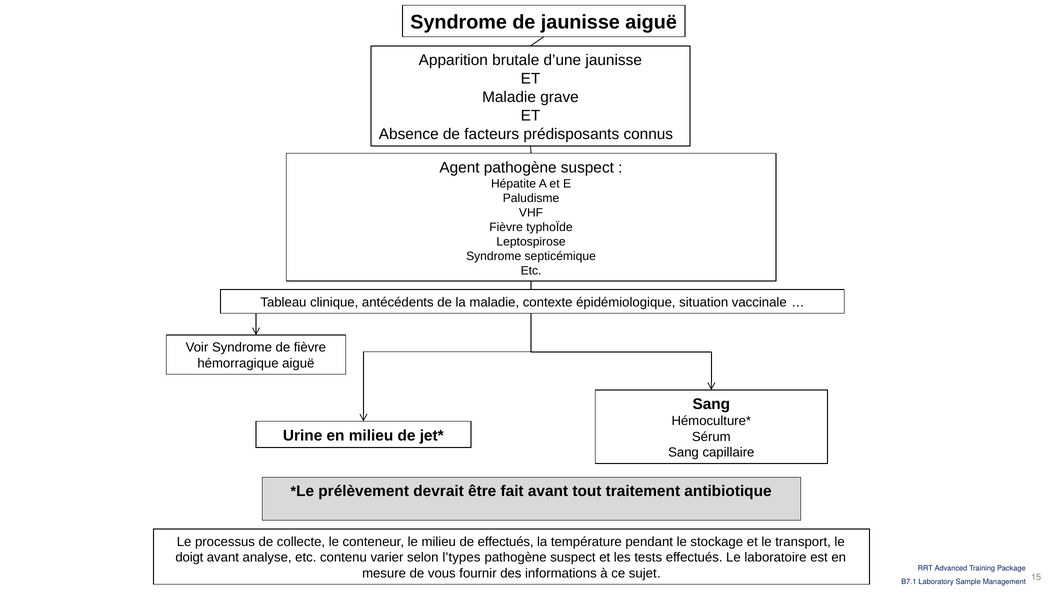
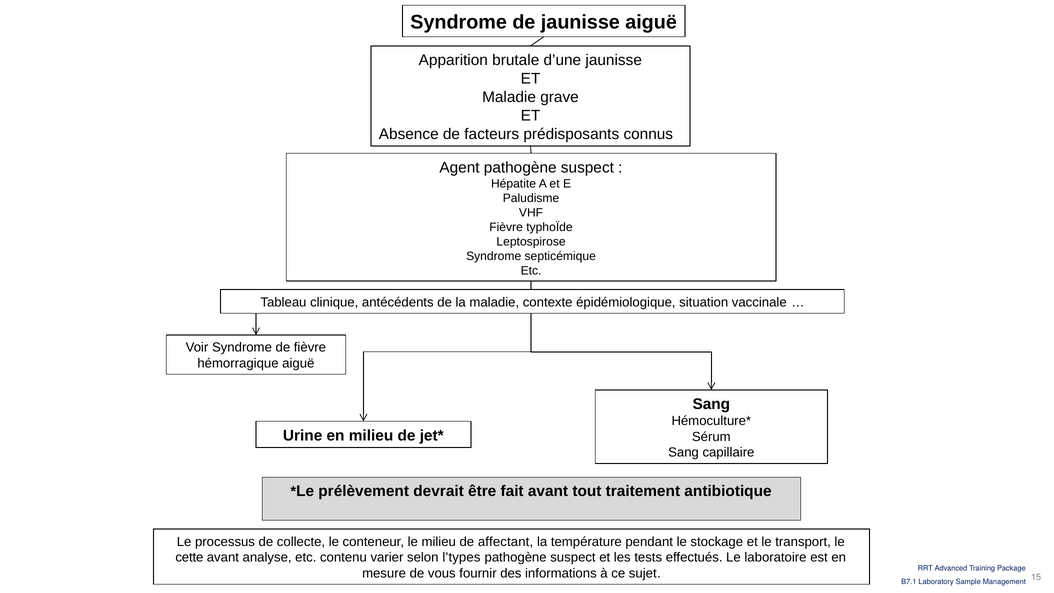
de effectués: effectués -> affectant
doigt: doigt -> cette
